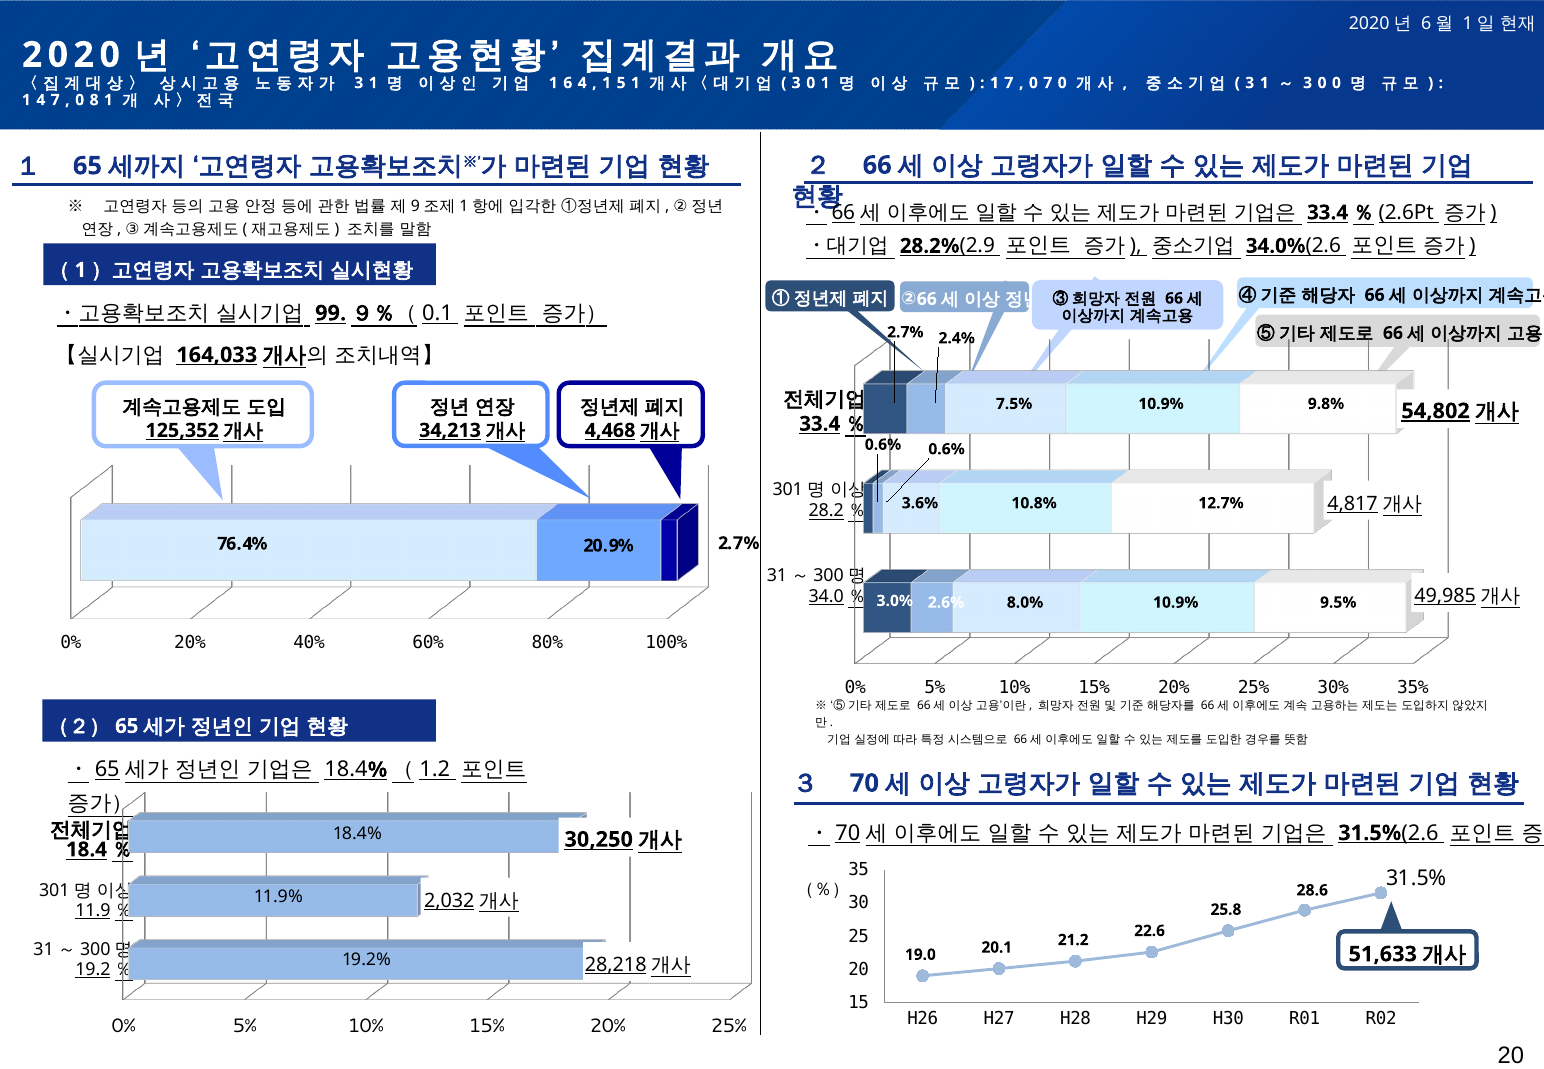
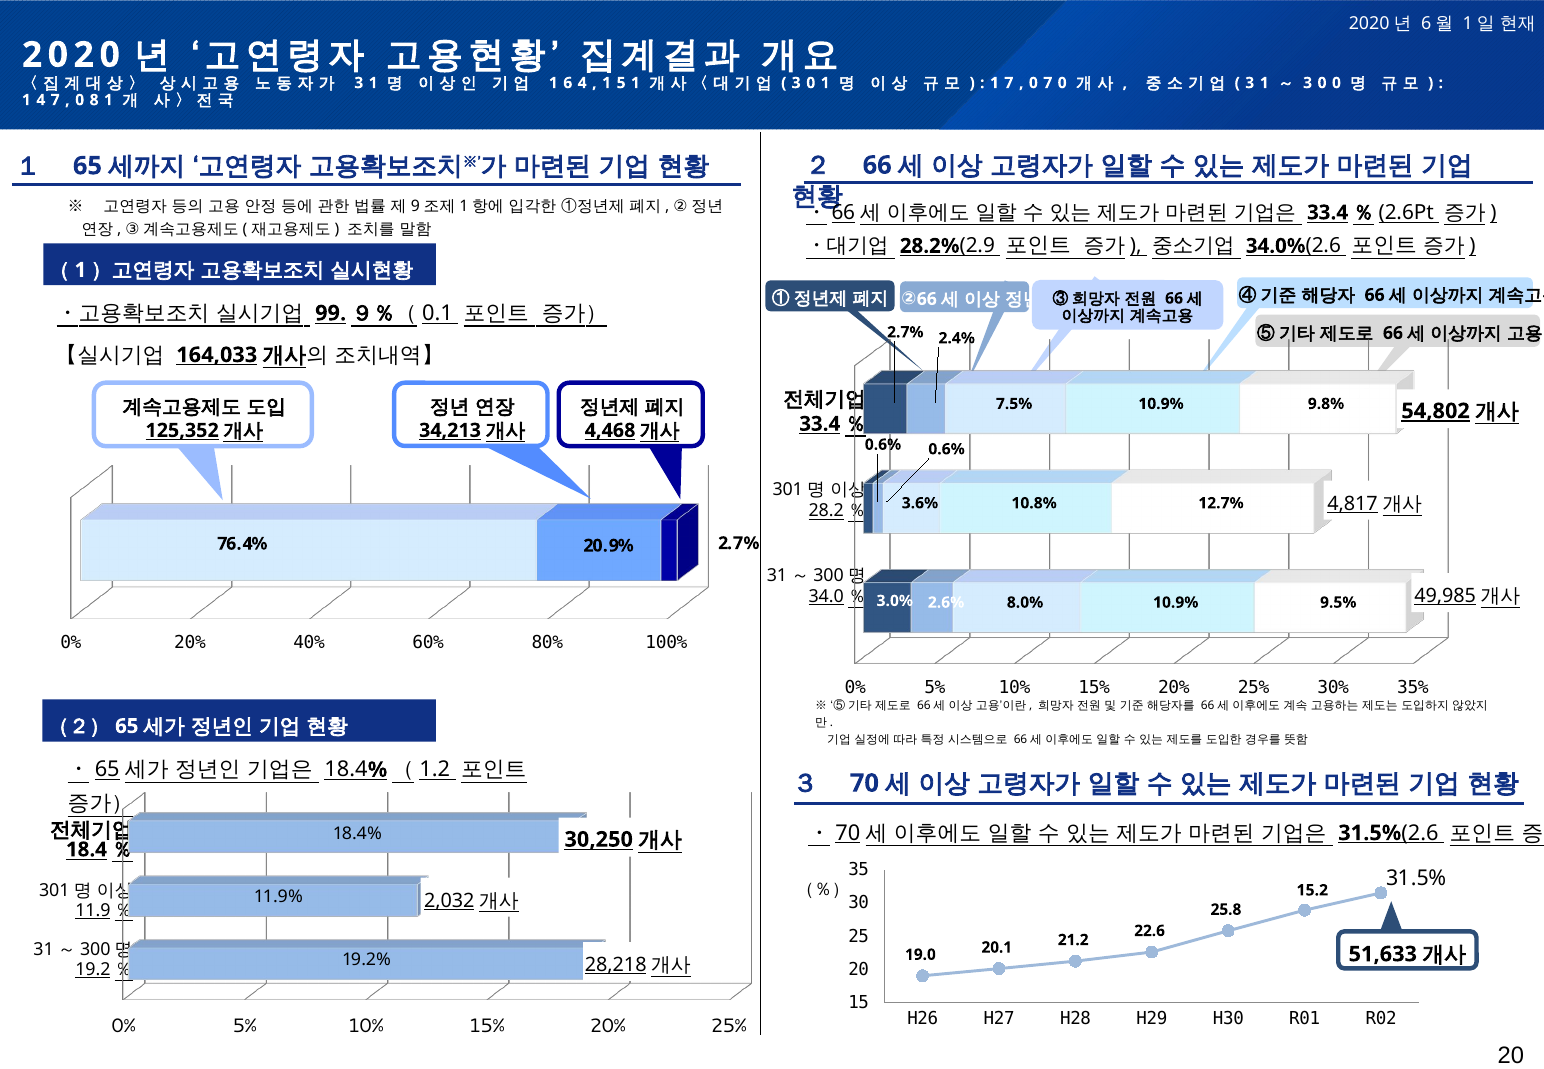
28.6: 28.6 -> 15.2
